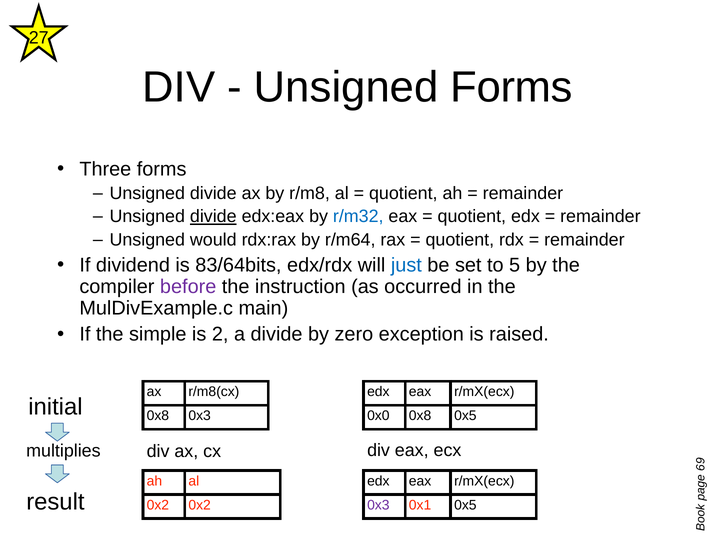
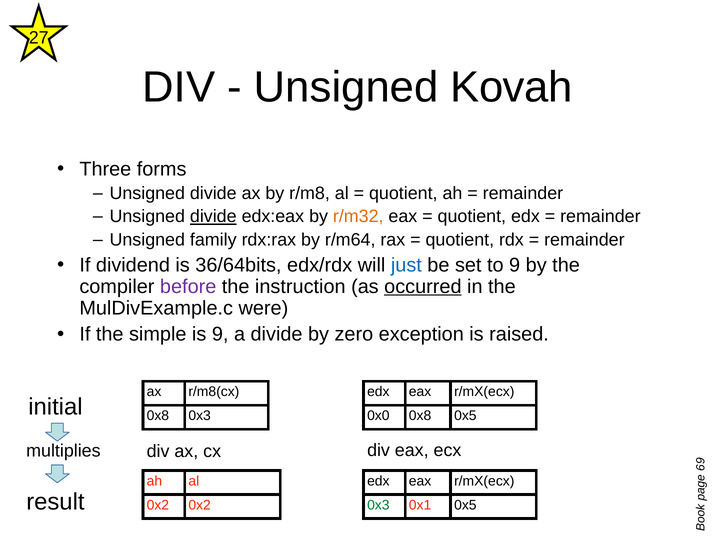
Unsigned Forms: Forms -> Kovah
r/m32 colour: blue -> orange
would: would -> family
83/64bits: 83/64bits -> 36/64bits
to 5: 5 -> 9
occurred underline: none -> present
main: main -> were
is 2: 2 -> 9
0x3 at (378, 505) colour: purple -> green
